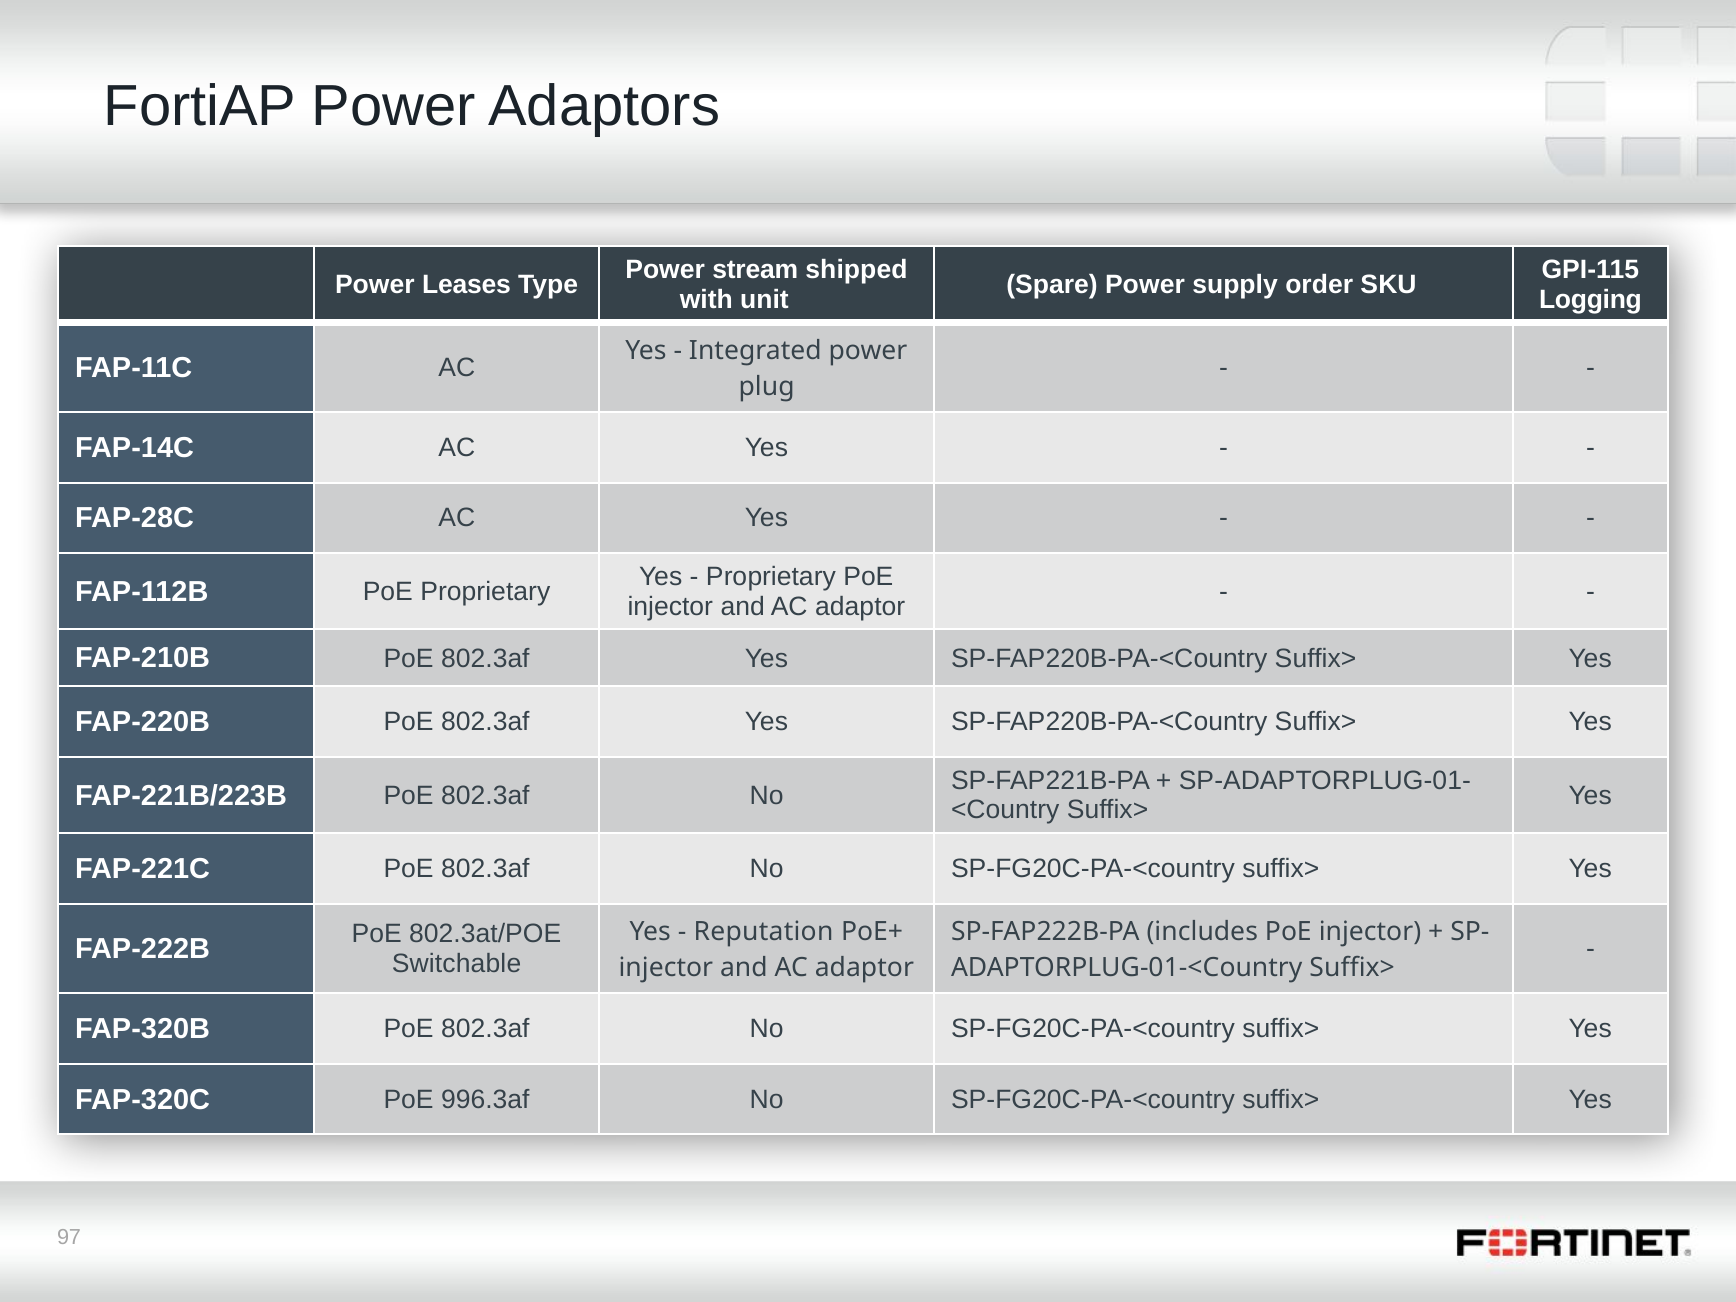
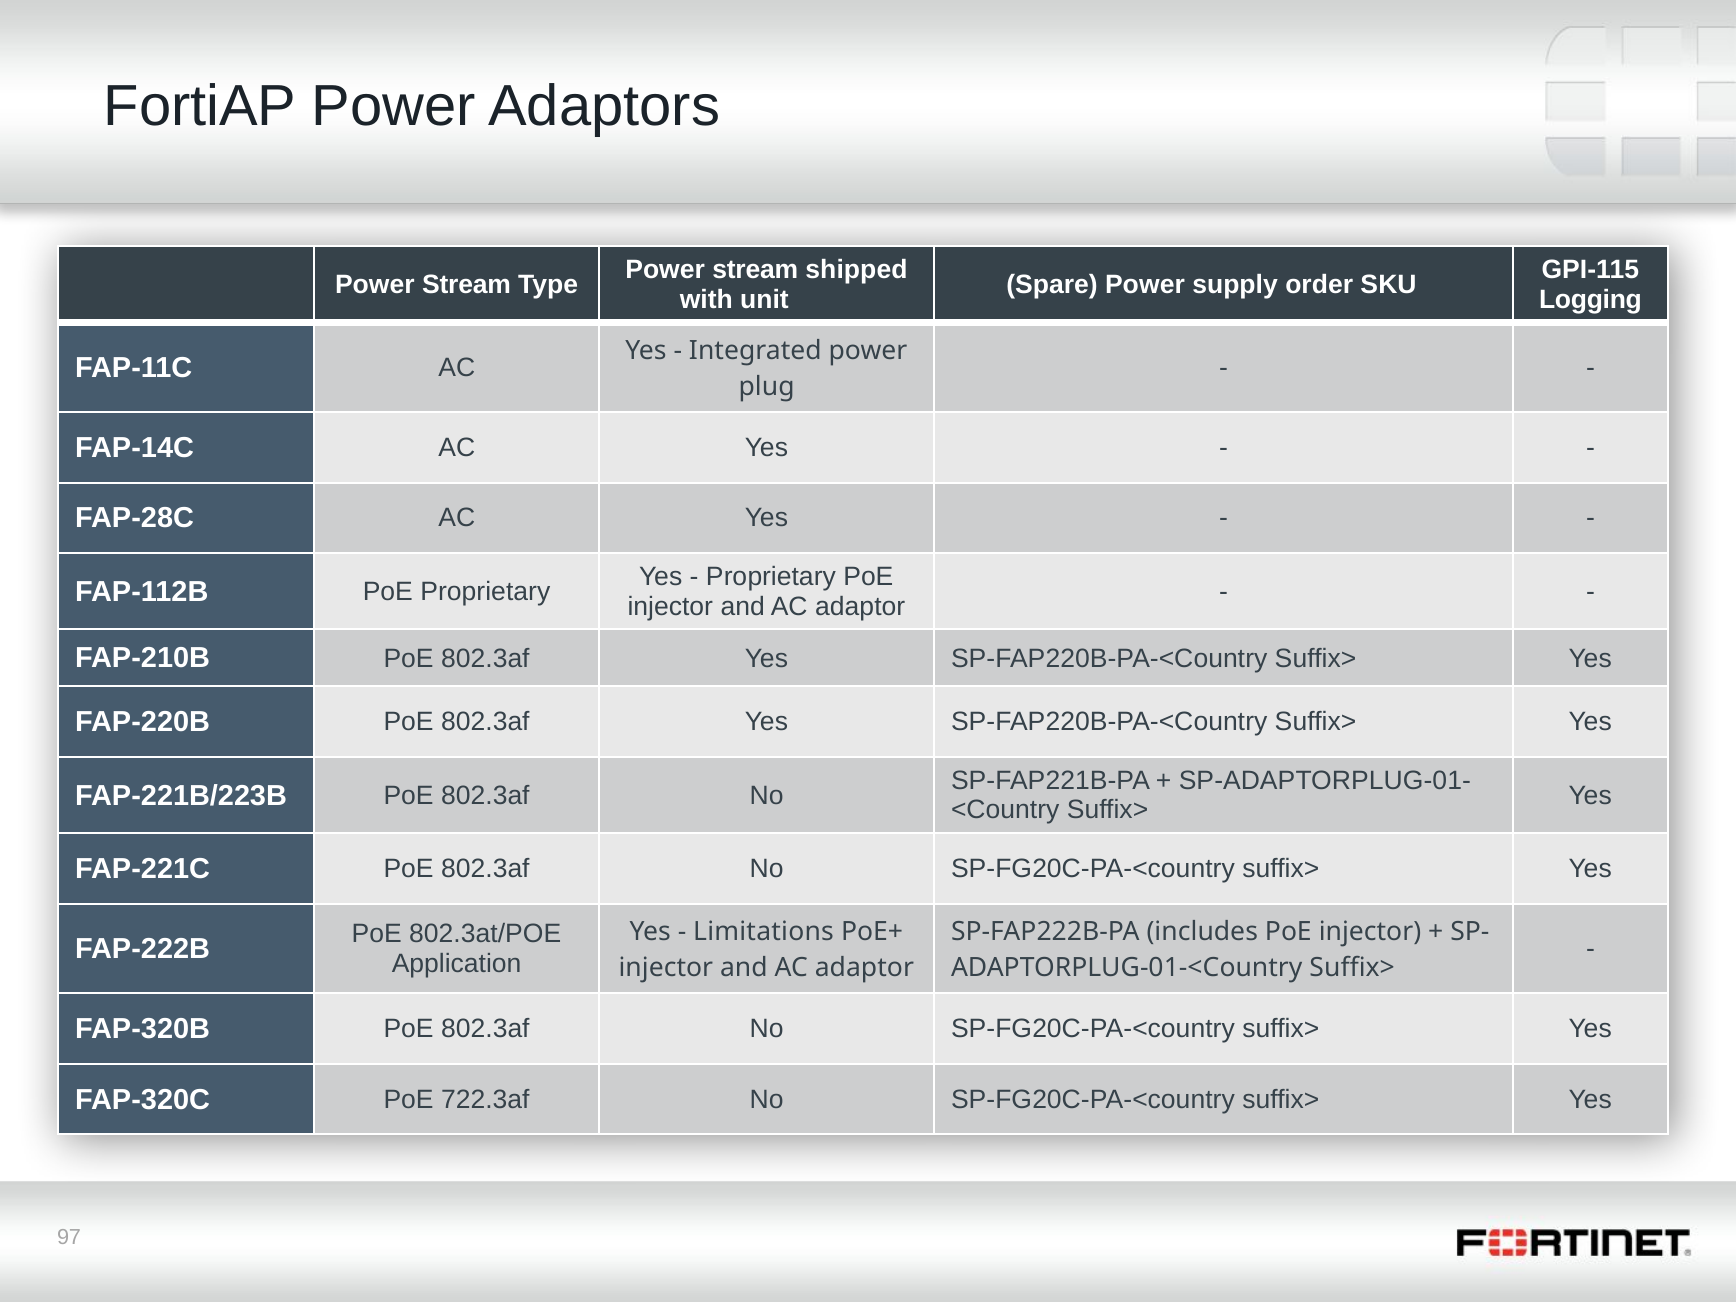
Leases at (467, 285): Leases -> Stream
Reputation: Reputation -> Limitations
Switchable: Switchable -> Application
996.3af: 996.3af -> 722.3af
